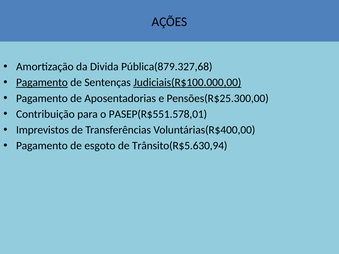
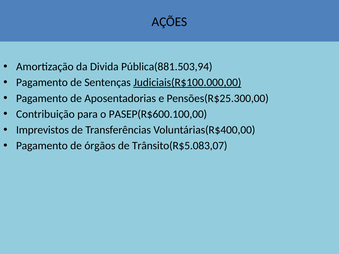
Pública(879.327,68: Pública(879.327,68 -> Pública(881.503,94
Pagamento at (42, 83) underline: present -> none
PASEP(R$551.578,01: PASEP(R$551.578,01 -> PASEP(R$600.100,00
esgoto: esgoto -> órgãos
Trânsito(R$5.630,94: Trânsito(R$5.630,94 -> Trânsito(R$5.083,07
